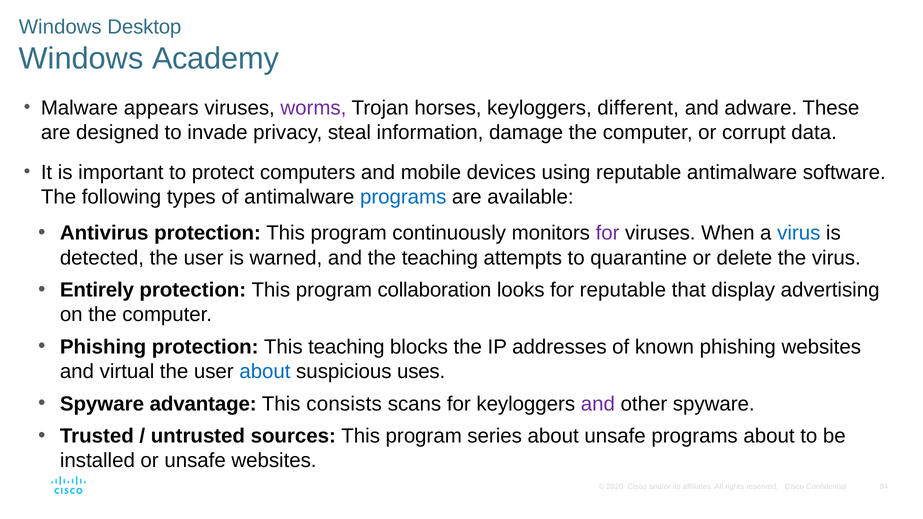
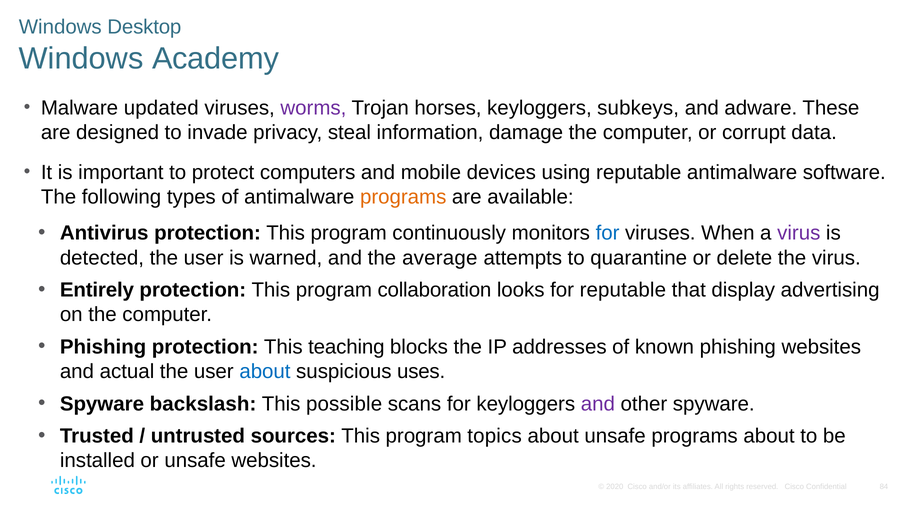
appears: appears -> updated
different: different -> subkeys
programs at (403, 197) colour: blue -> orange
for at (608, 233) colour: purple -> blue
virus at (799, 233) colour: blue -> purple
the teaching: teaching -> average
virtual: virtual -> actual
advantage: advantage -> backslash
consists: consists -> possible
series: series -> topics
